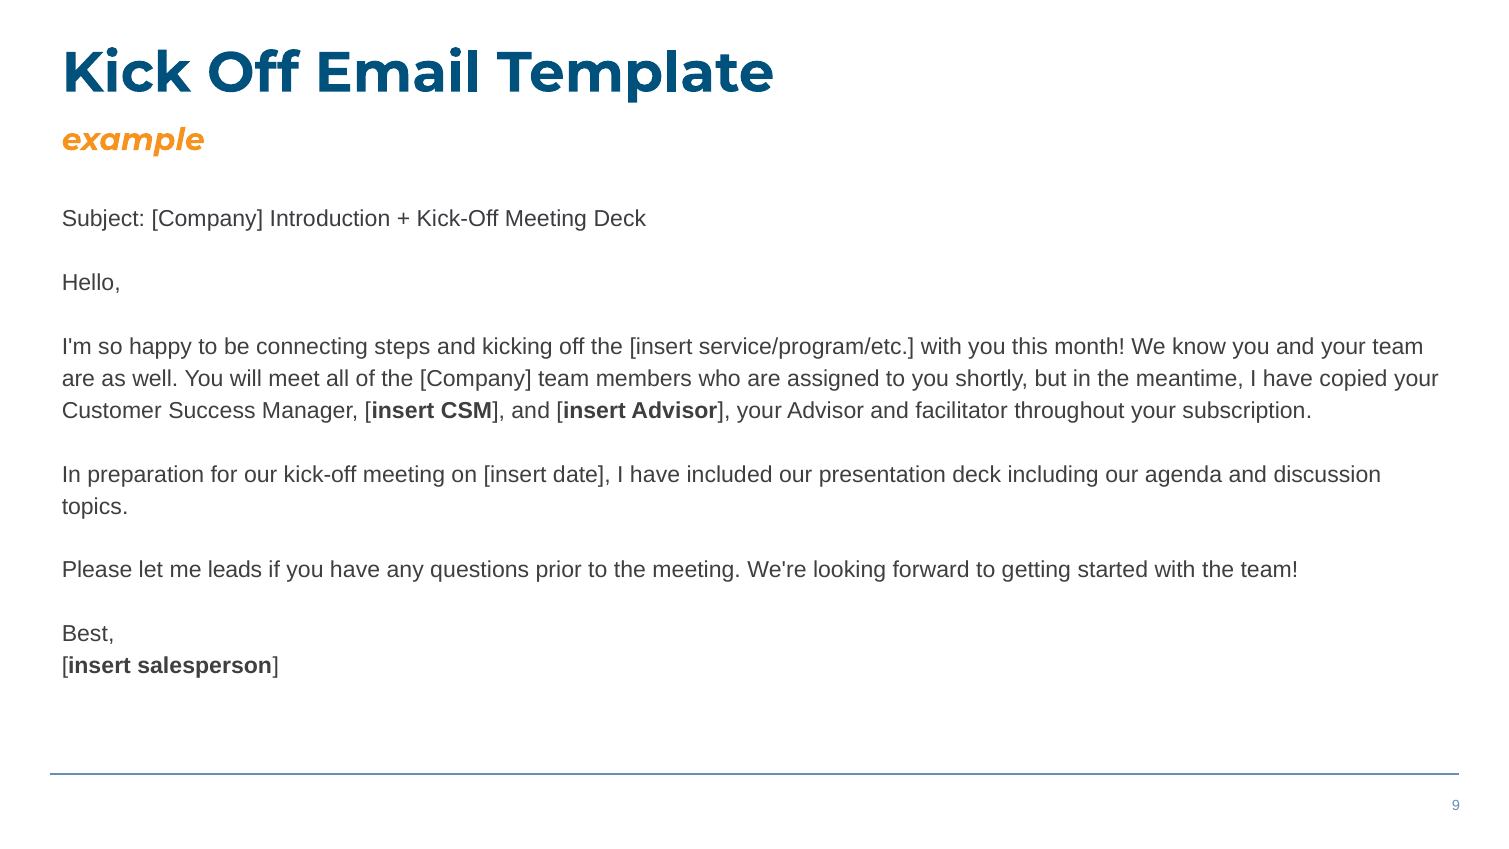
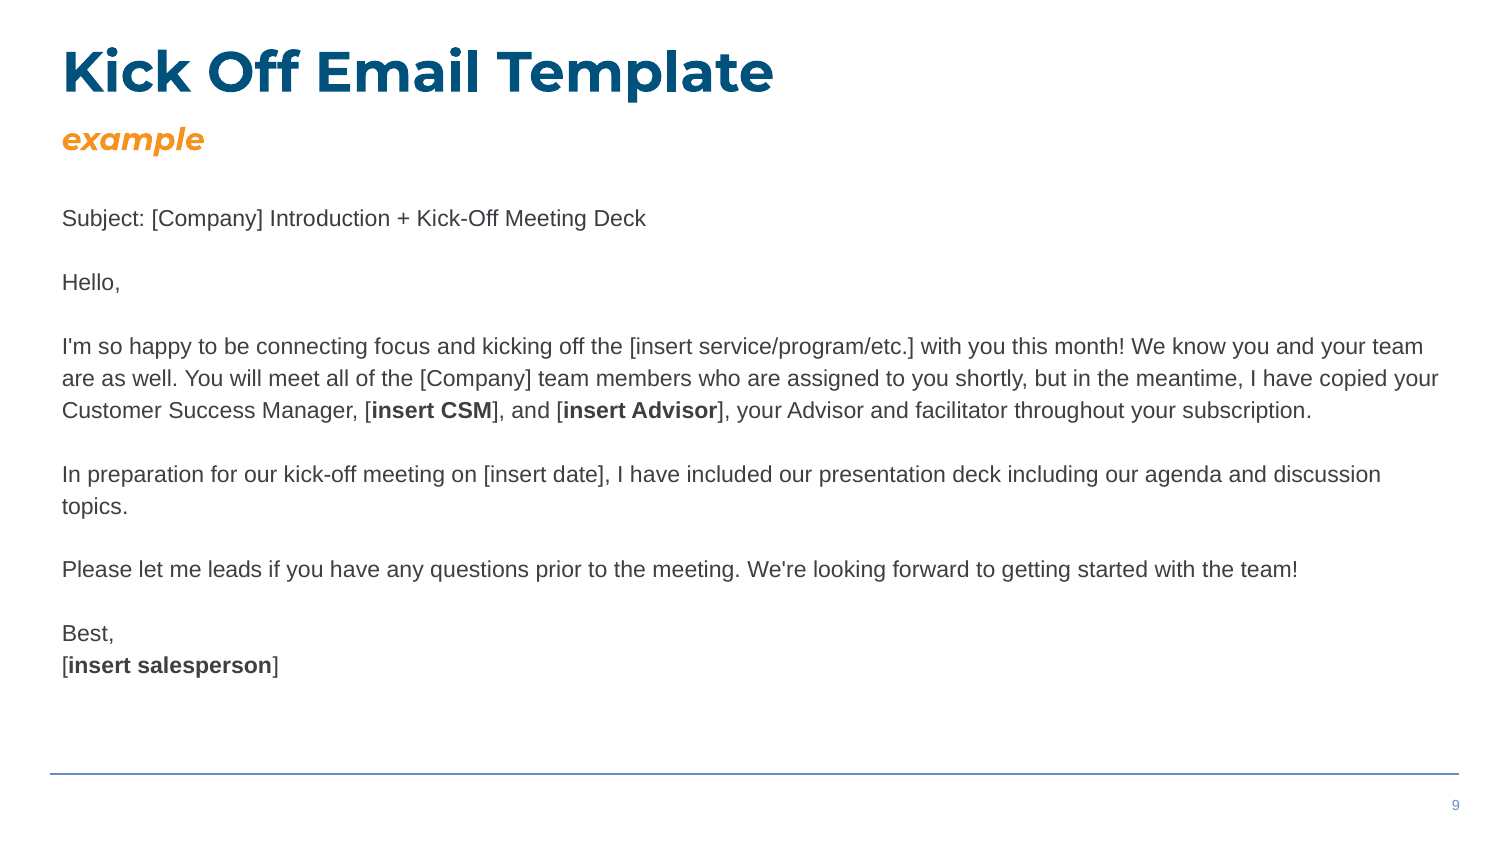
steps: steps -> focus
